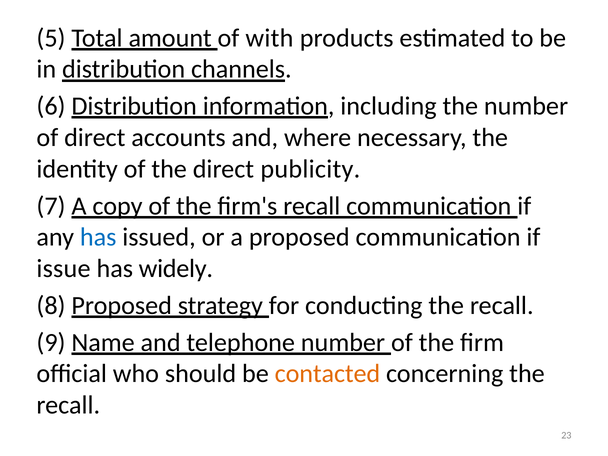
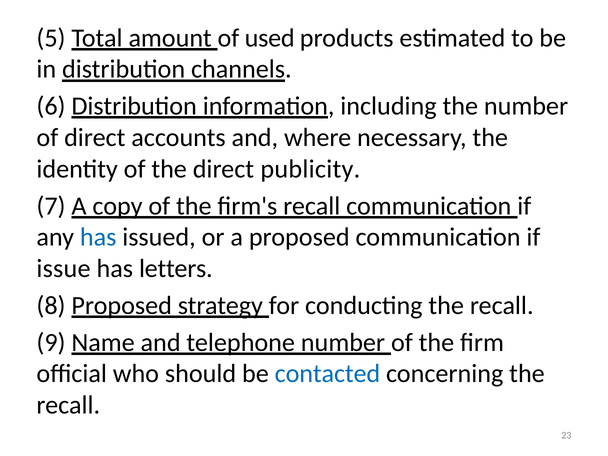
with: with -> used
widely: widely -> letters
contacted colour: orange -> blue
